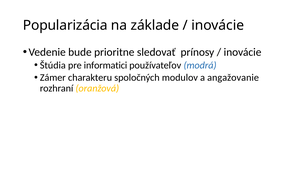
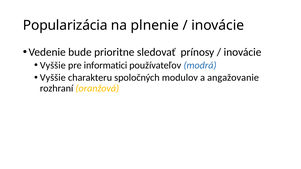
základe: základe -> plnenie
Štúdia at (53, 65): Štúdia -> Vyššie
Zámer at (53, 78): Zámer -> Vyššie
